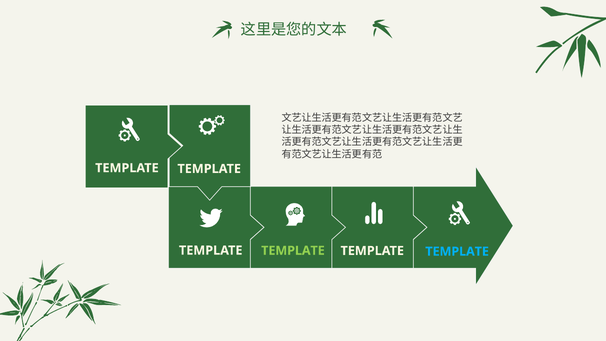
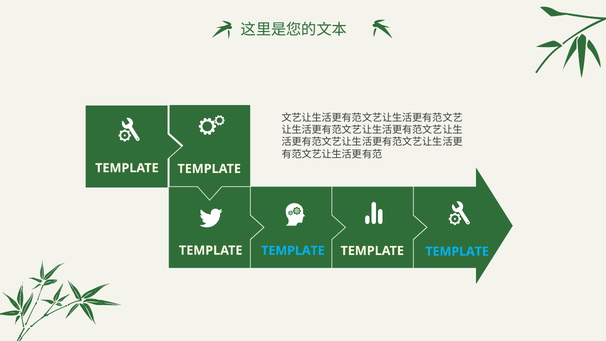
TEMPLATE at (293, 251) colour: light green -> light blue
